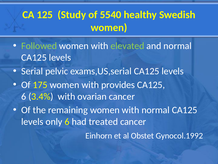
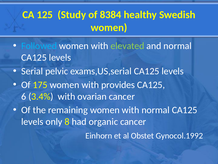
5540: 5540 -> 8384
Followed colour: light green -> light blue
only 6: 6 -> 8
treated: treated -> organic
